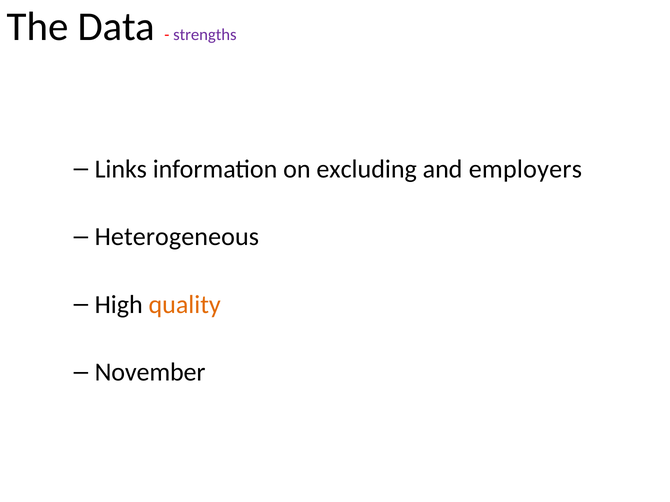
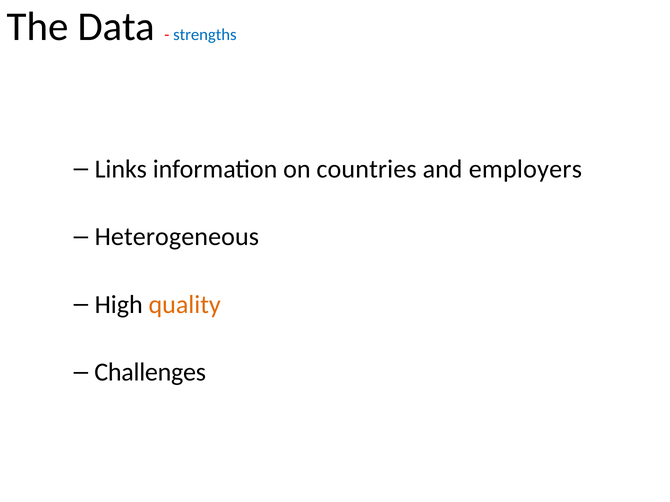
strengths colour: purple -> blue
excluding: excluding -> countries
November: November -> Challenges
